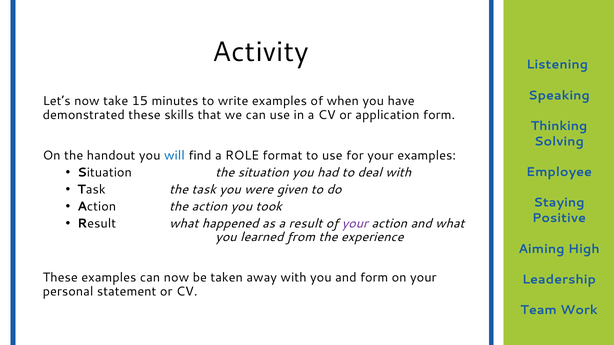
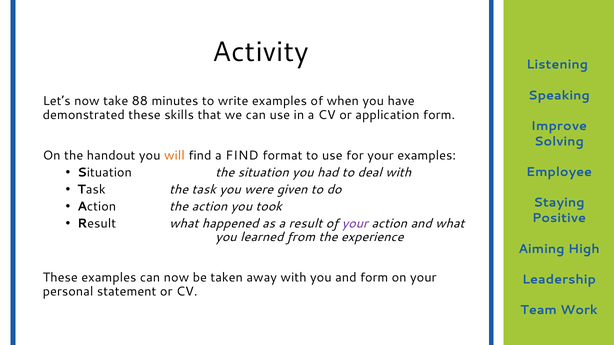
15: 15 -> 88
Thinking: Thinking -> Improve
will colour: blue -> orange
a ROLE: ROLE -> FIND
